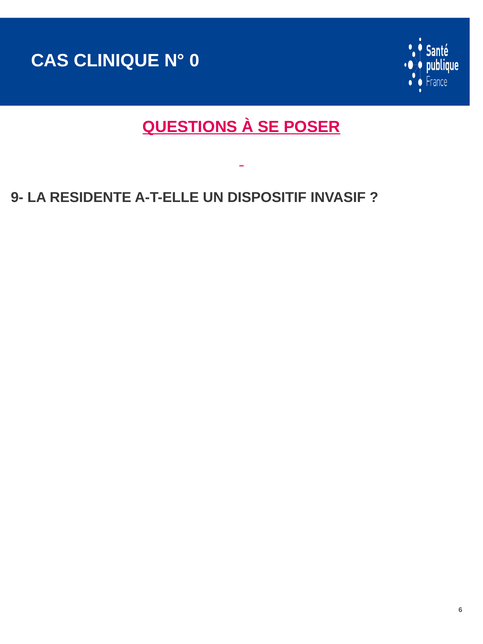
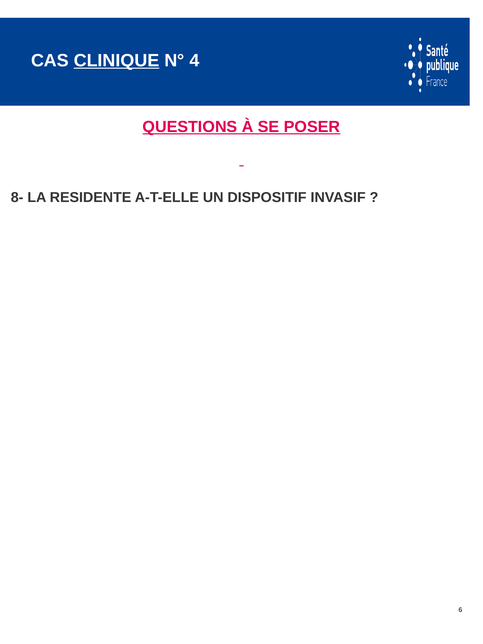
CLINIQUE underline: none -> present
0: 0 -> 4
9-: 9- -> 8-
